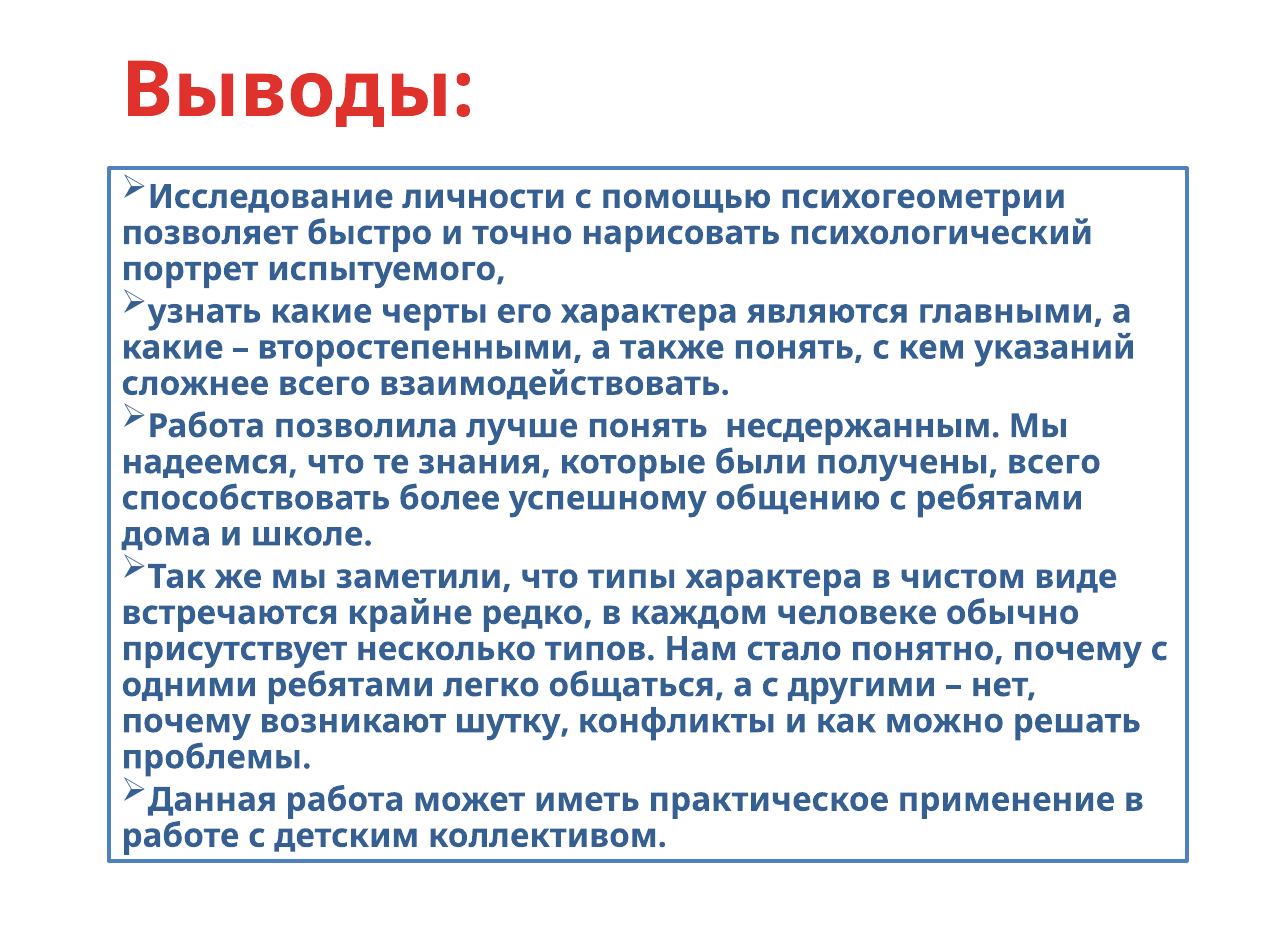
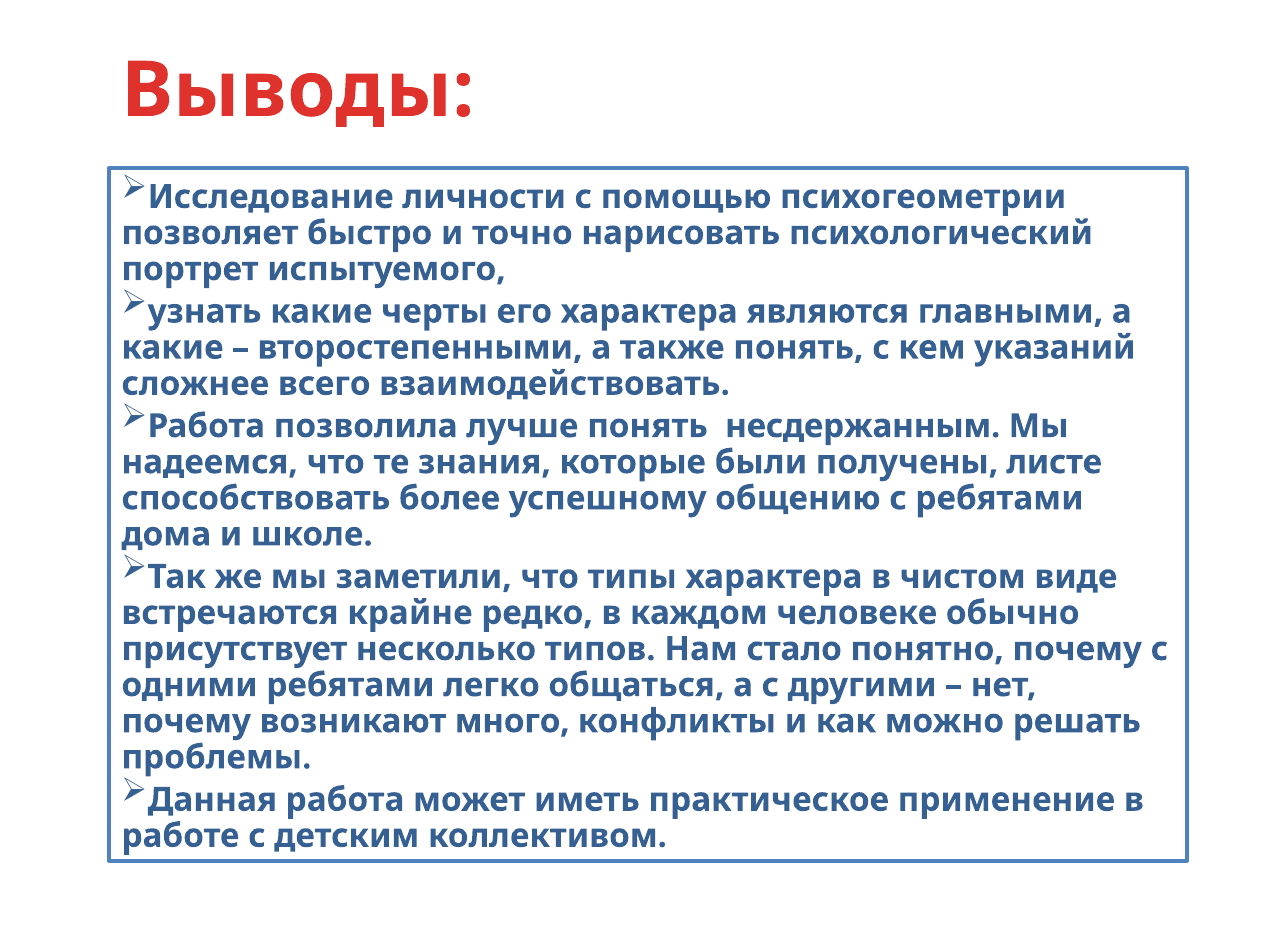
получены всего: всего -> листе
шутку: шутку -> много
